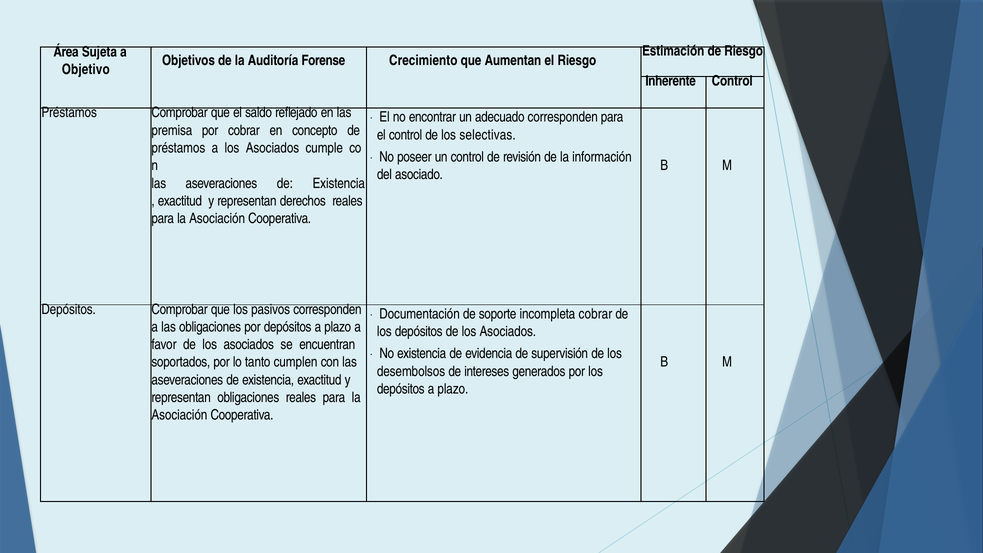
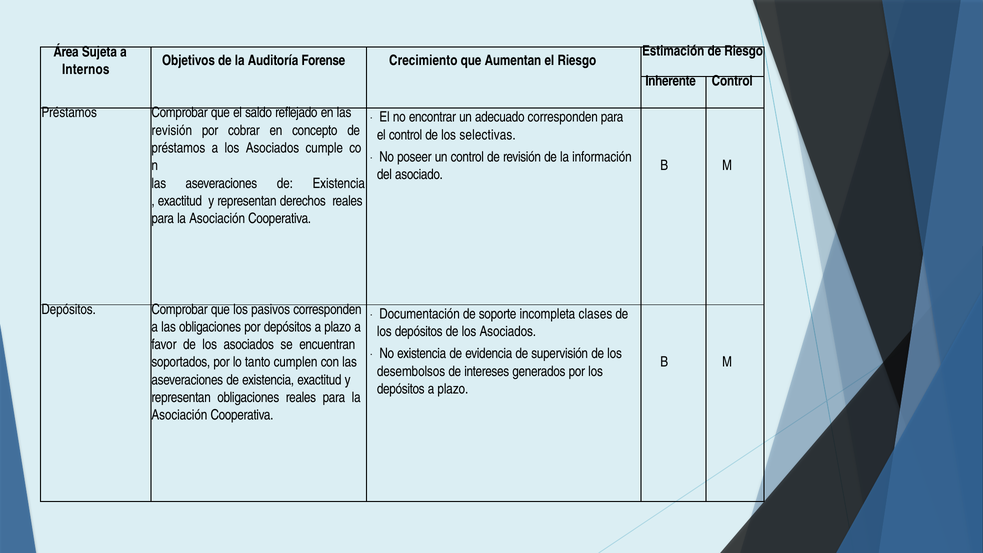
Objetivo: Objetivo -> Internos
premisa at (172, 130): premisa -> revisión
incompleta cobrar: cobrar -> clases
